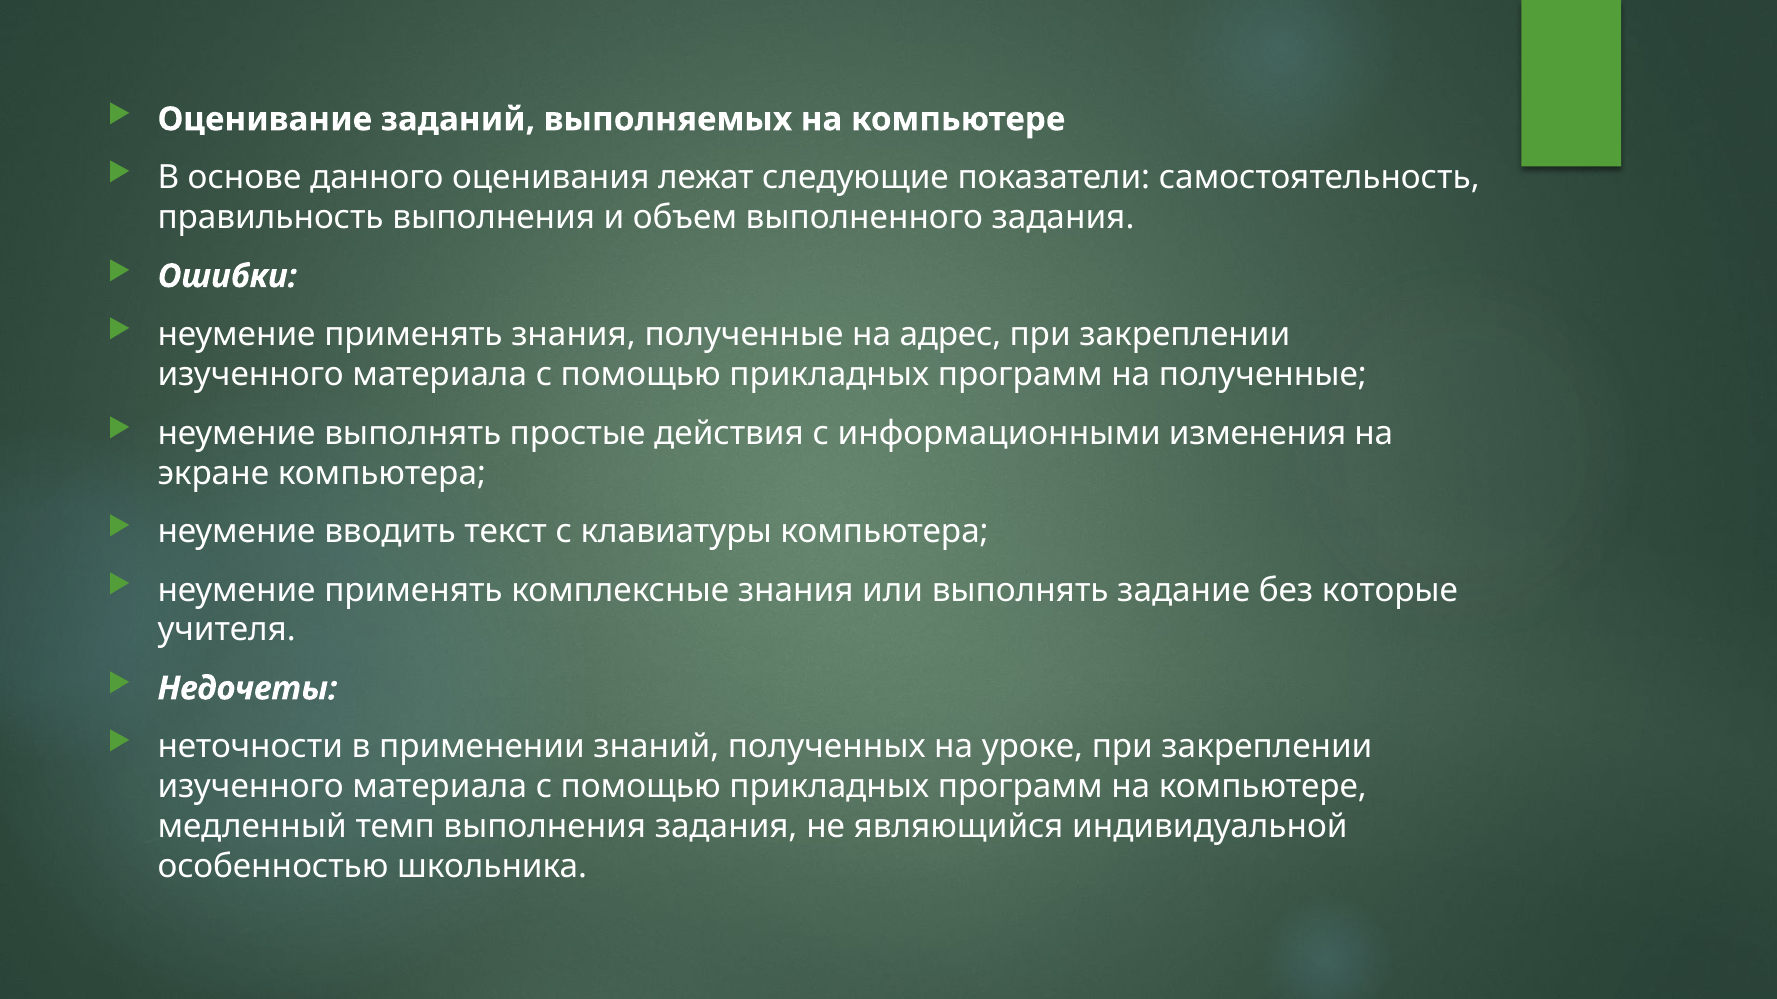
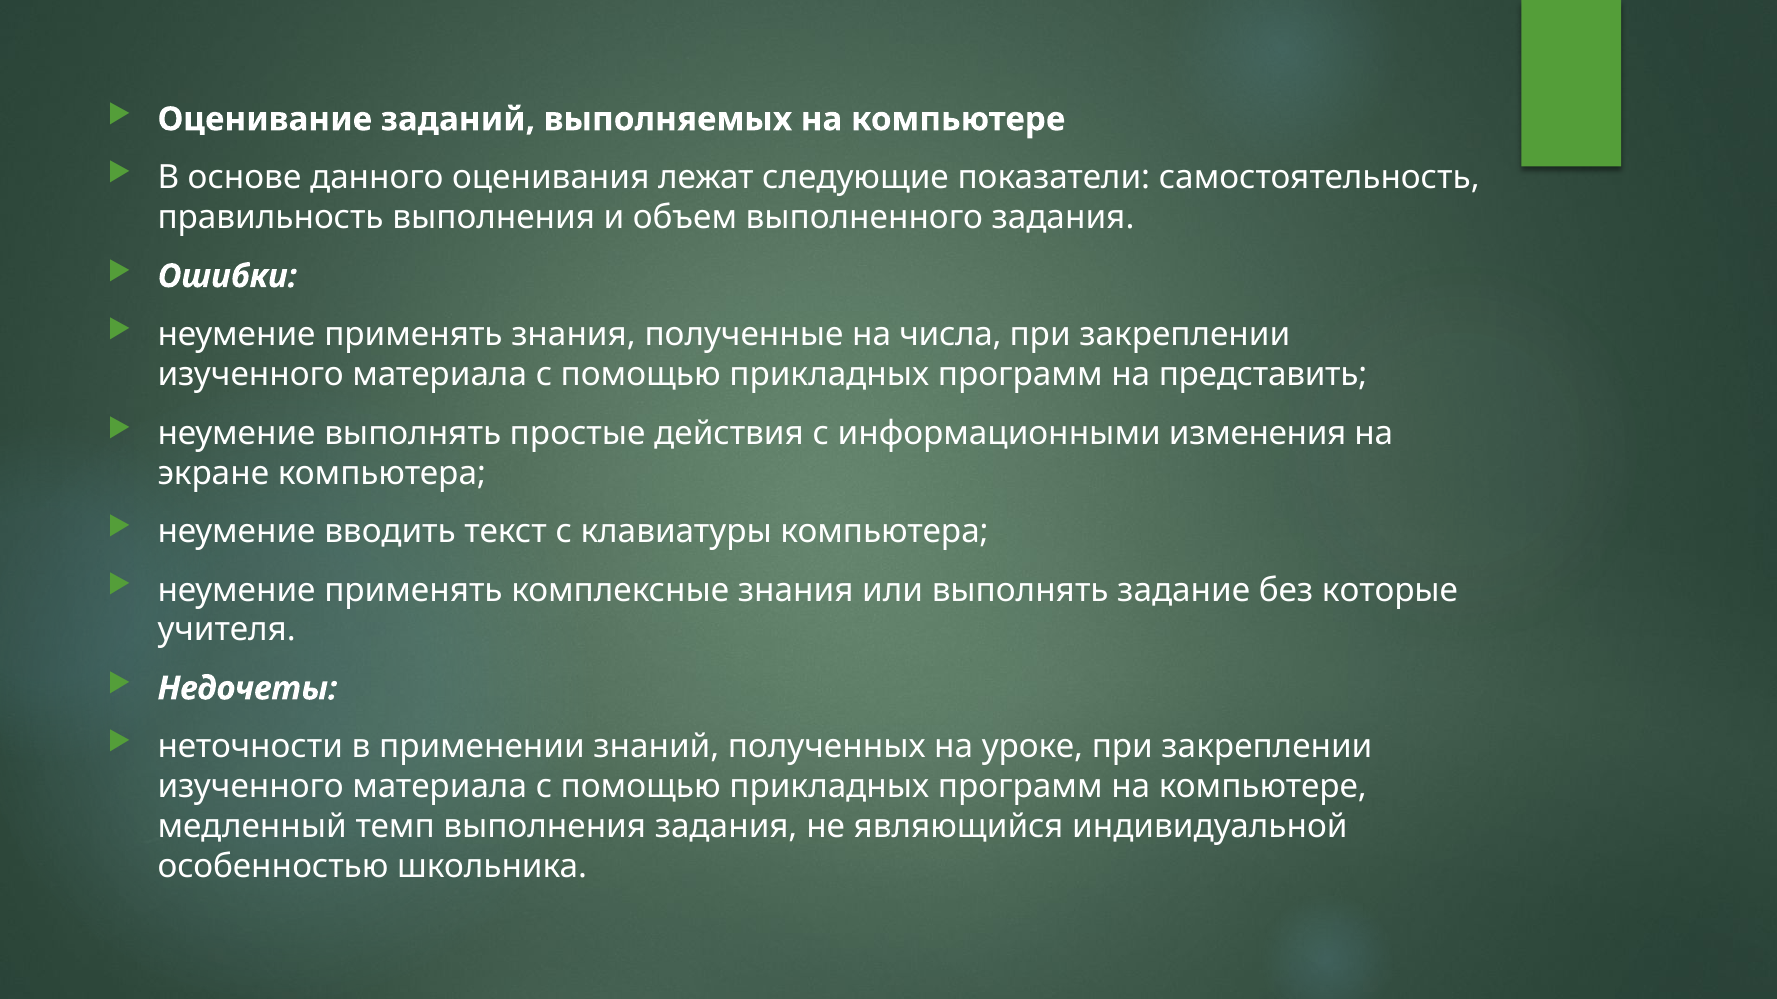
адрес: адрес -> числа
на полученные: полученные -> представить
